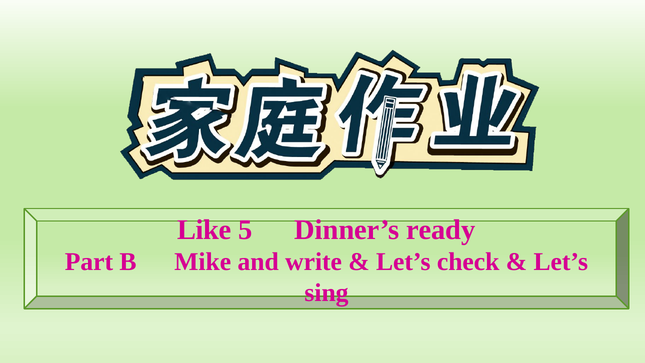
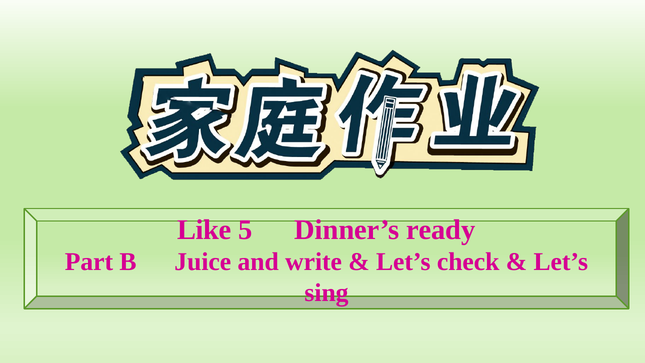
Mike: Mike -> Juice
